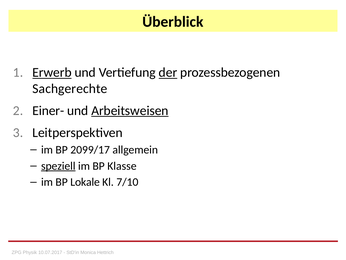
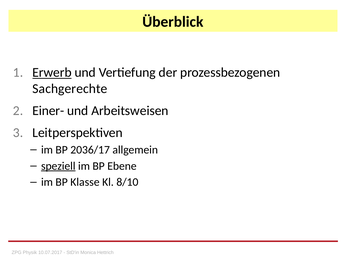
der underline: present -> none
Arbeitsweisen underline: present -> none
2099/17: 2099/17 -> 2036/17
Klasse: Klasse -> Ebene
Lokale: Lokale -> Klasse
7/10: 7/10 -> 8/10
